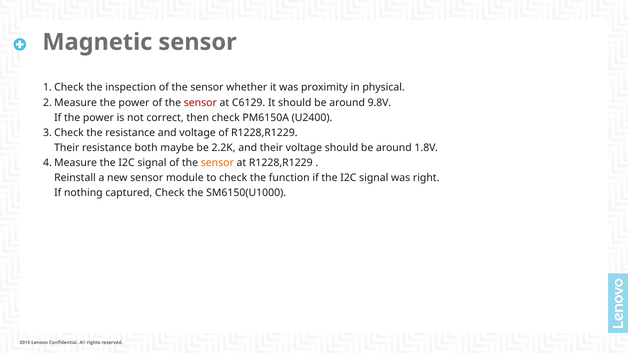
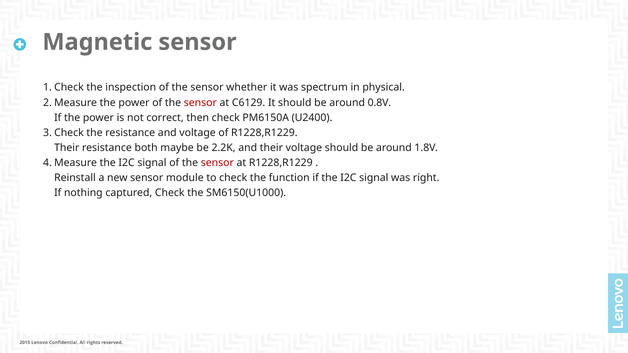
proximity: proximity -> spectrum
9.8V: 9.8V -> 0.8V
sensor at (217, 163) colour: orange -> red
